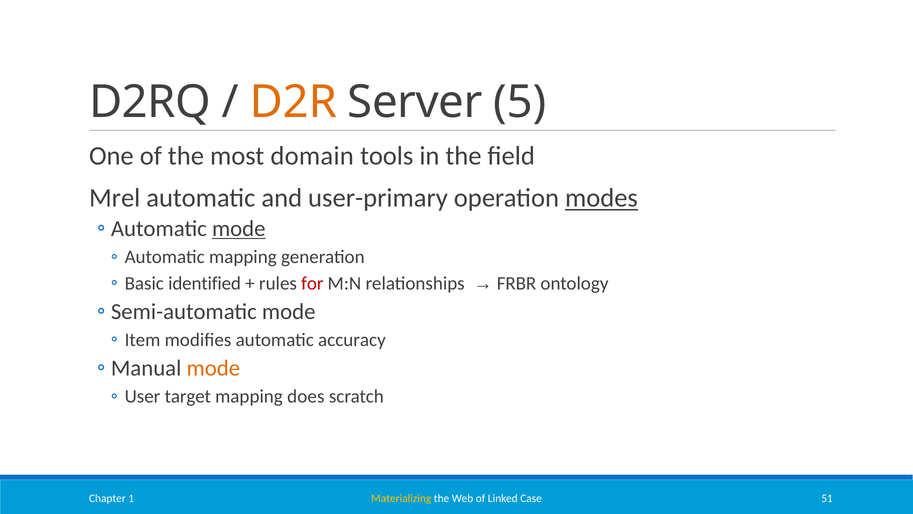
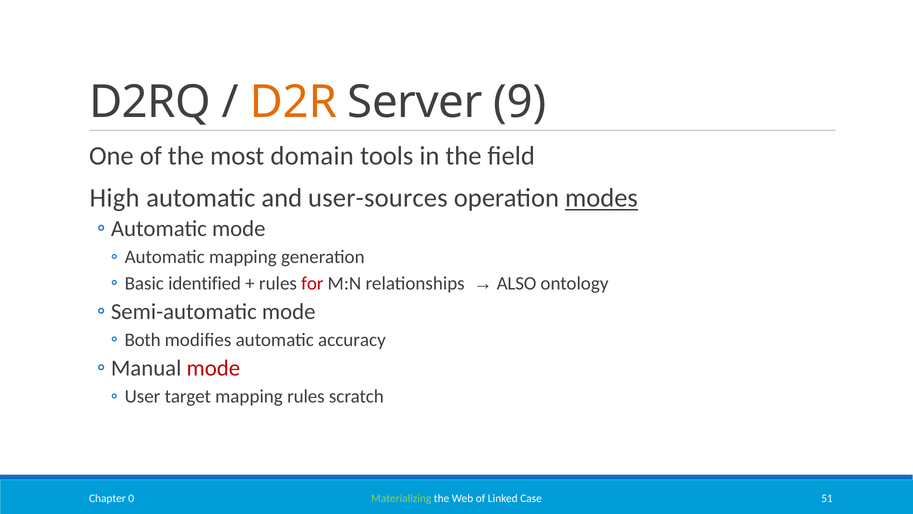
5: 5 -> 9
Mrel: Mrel -> High
user-primary: user-primary -> user-sources
mode at (239, 229) underline: present -> none
FRBR: FRBR -> ALSO
Item: Item -> Both
mode at (213, 368) colour: orange -> red
mapping does: does -> rules
Materializing colour: yellow -> light green
1: 1 -> 0
